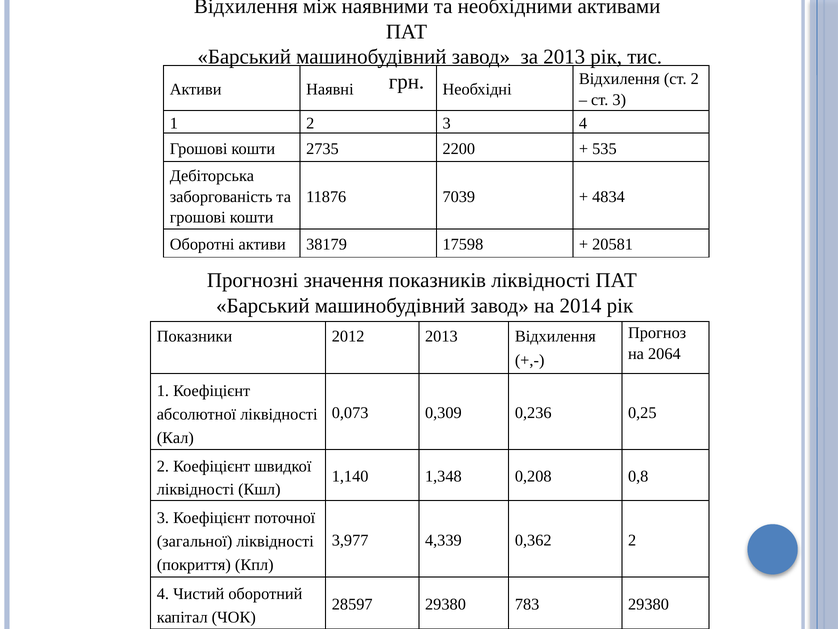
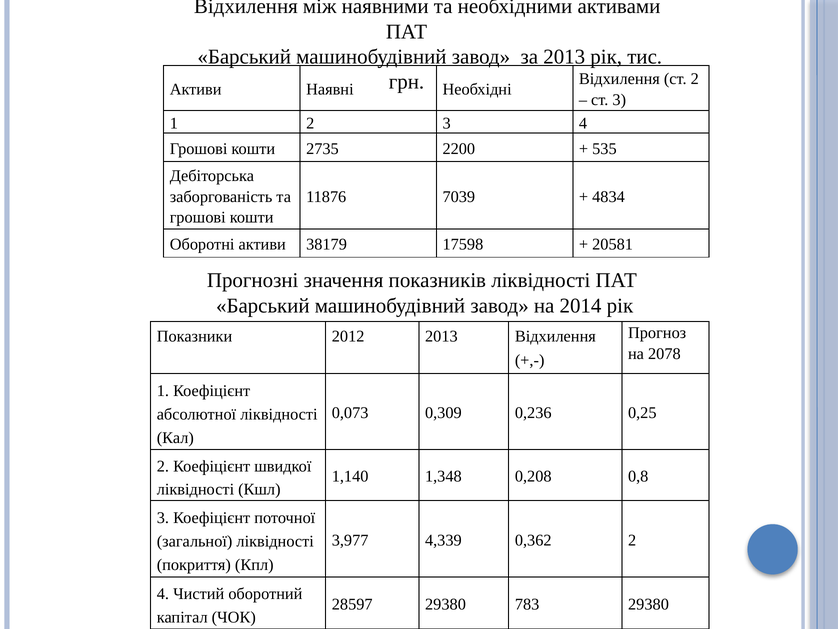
2064: 2064 -> 2078
